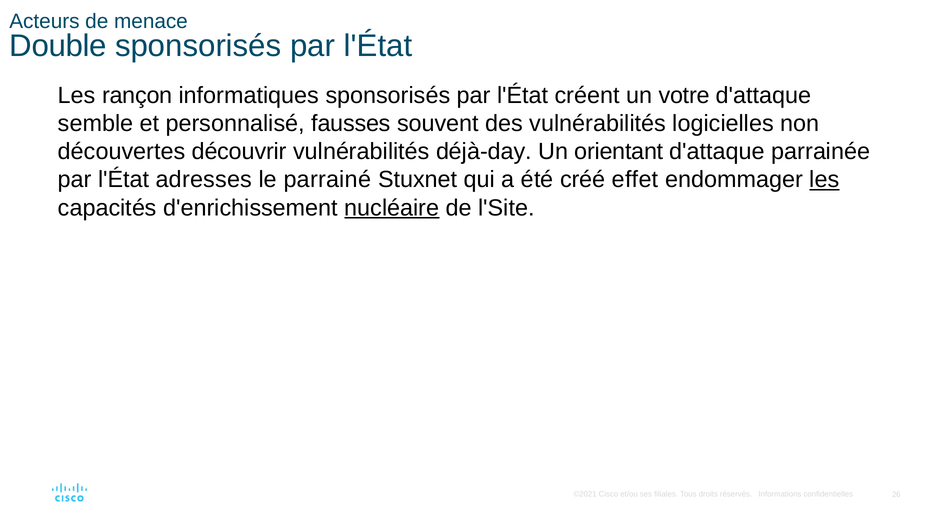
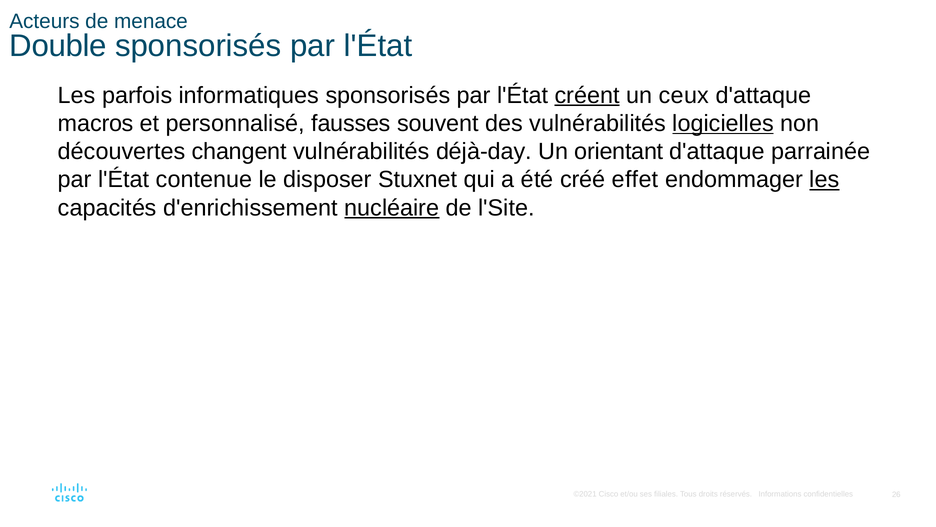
rançon: rançon -> parfois
créent underline: none -> present
votre: votre -> ceux
semble: semble -> macros
logicielles underline: none -> present
découvrir: découvrir -> changent
adresses: adresses -> contenue
parrainé: parrainé -> disposer
